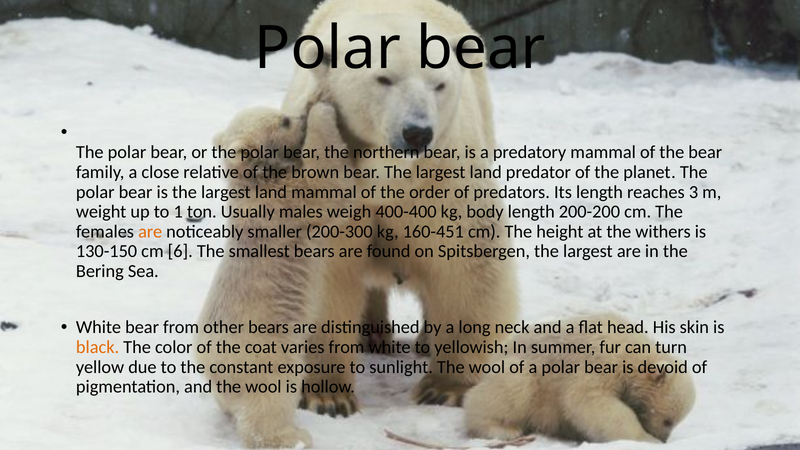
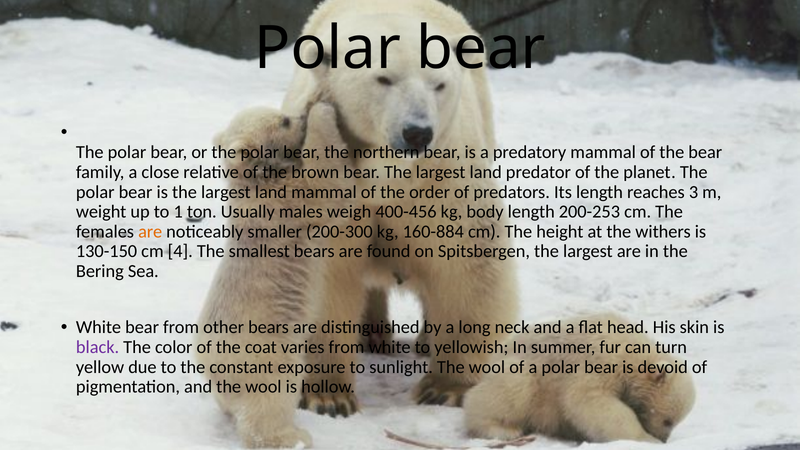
400-400: 400-400 -> 400-456
200-200: 200-200 -> 200-253
160-451: 160-451 -> 160-884
6: 6 -> 4
black colour: orange -> purple
